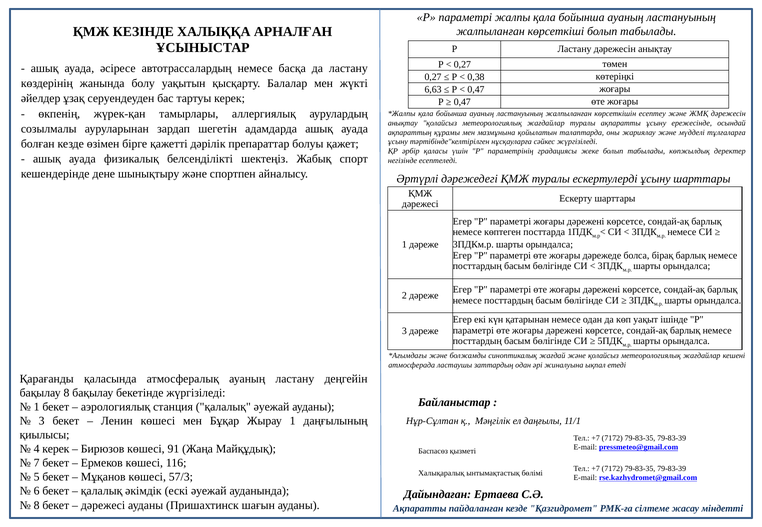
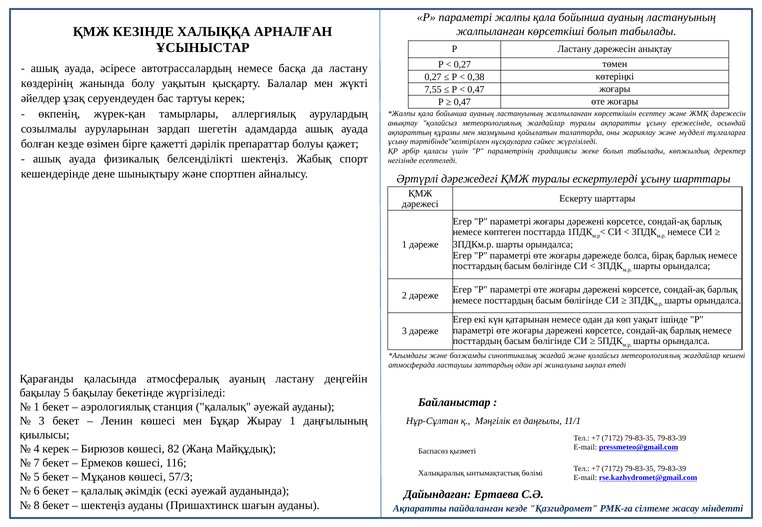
6,63: 6,63 -> 7,55
бақылау 8: 8 -> 5
91: 91 -> 82
дәрежесі at (103, 506): дәрежесі -> шектеңіз
